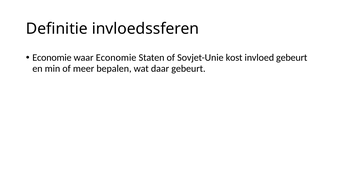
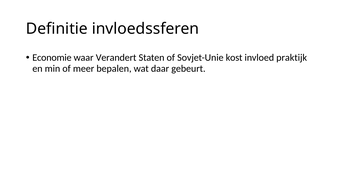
waar Economie: Economie -> Verandert
invloed gebeurt: gebeurt -> praktijk
